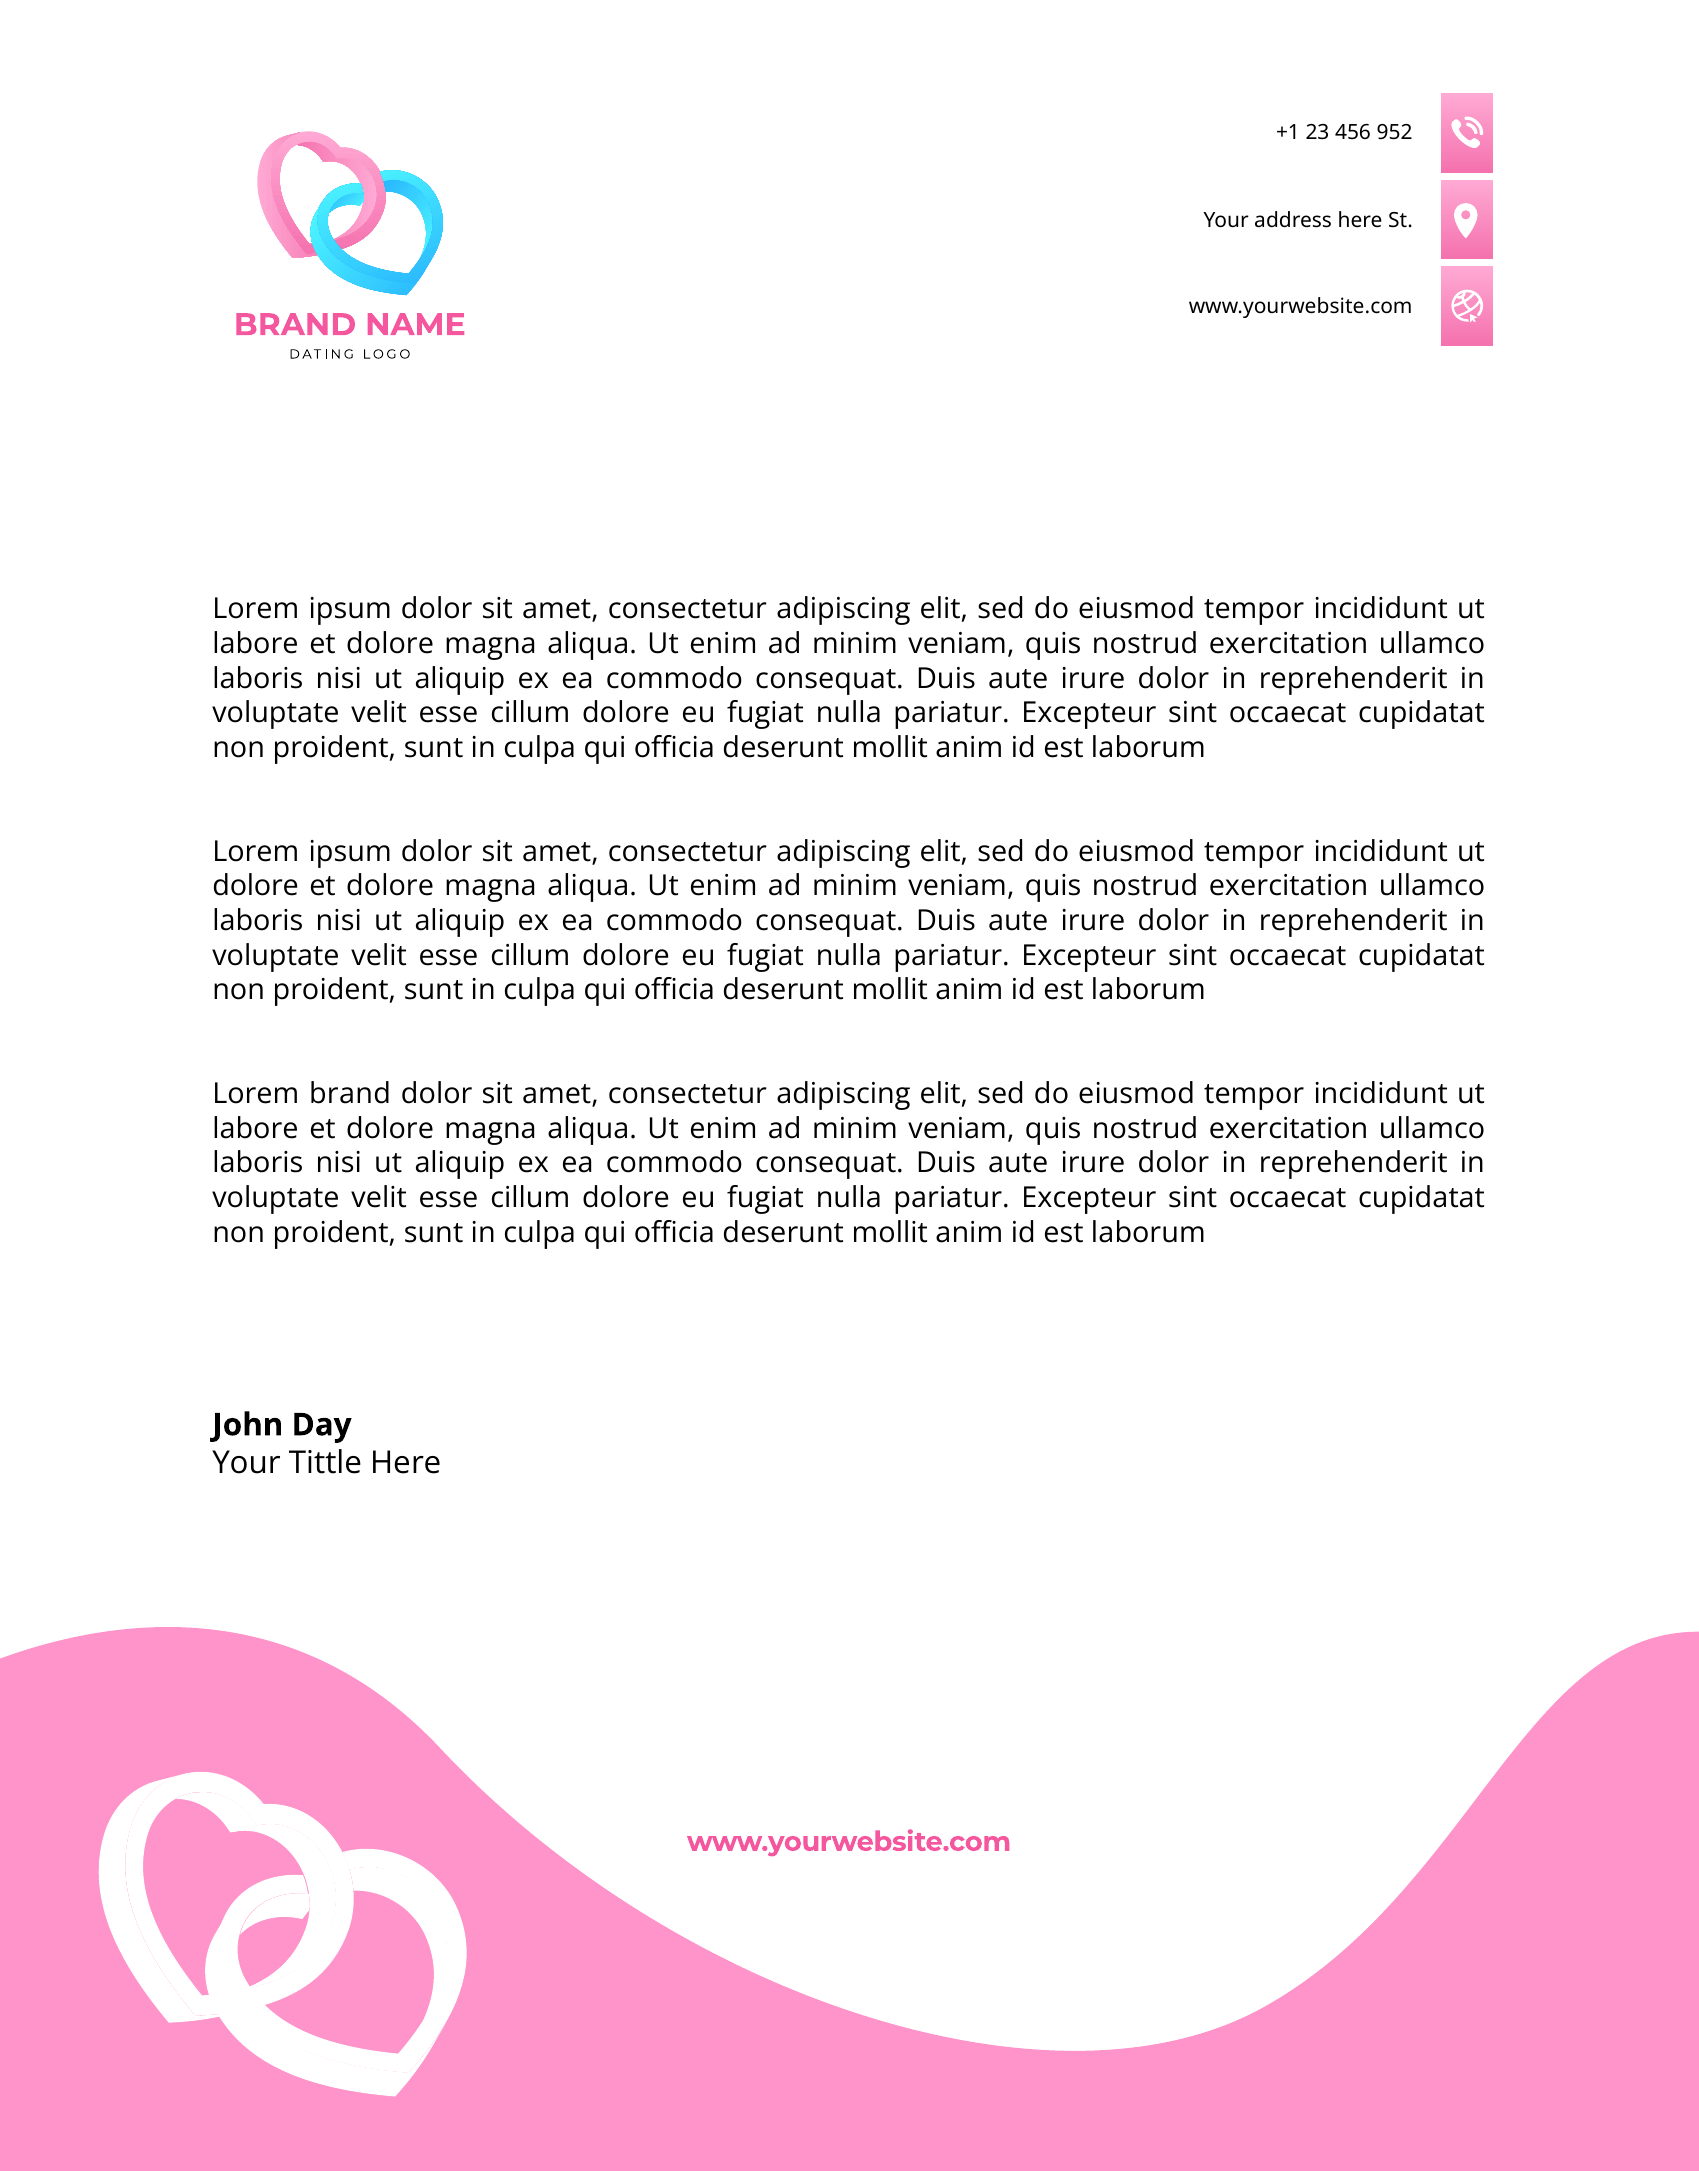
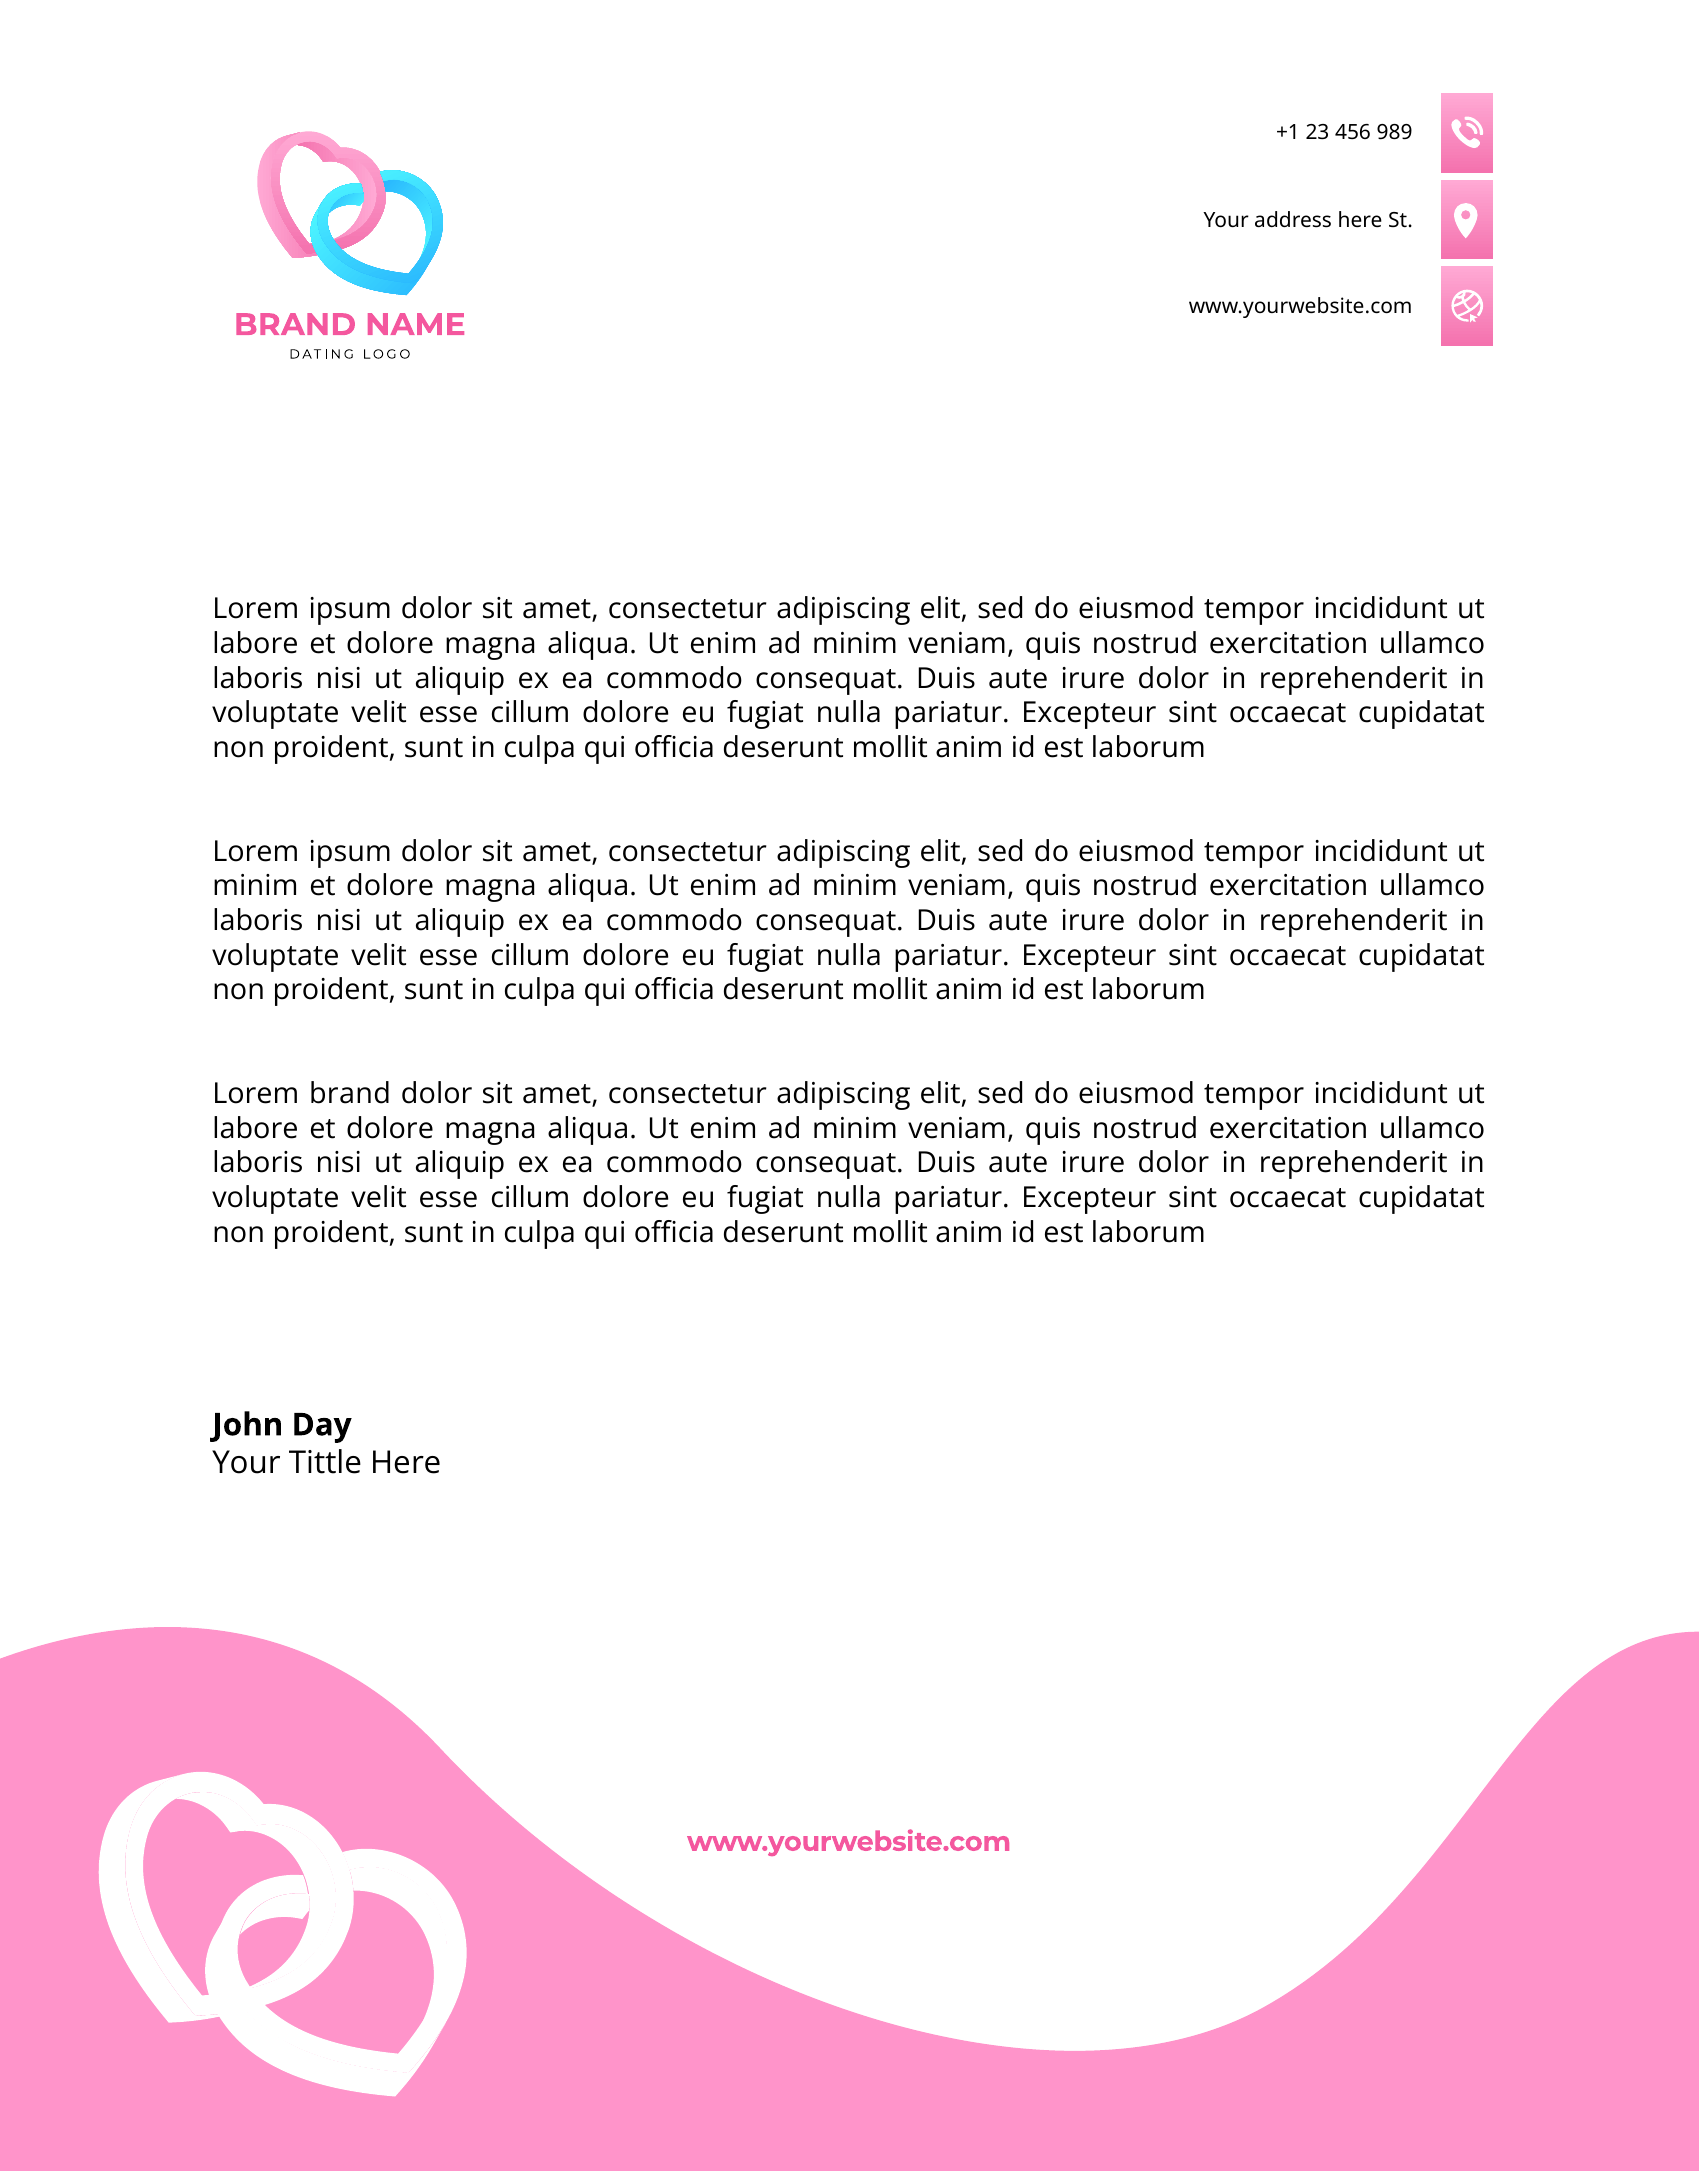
952: 952 -> 989
dolore at (256, 886): dolore -> minim
